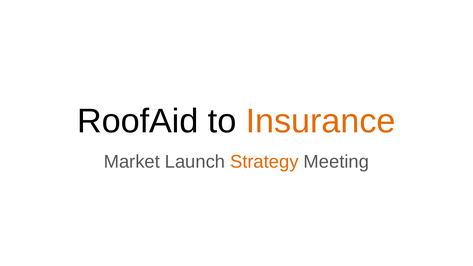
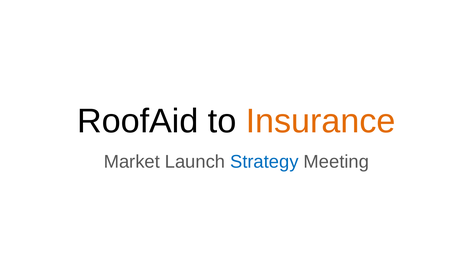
Strategy colour: orange -> blue
